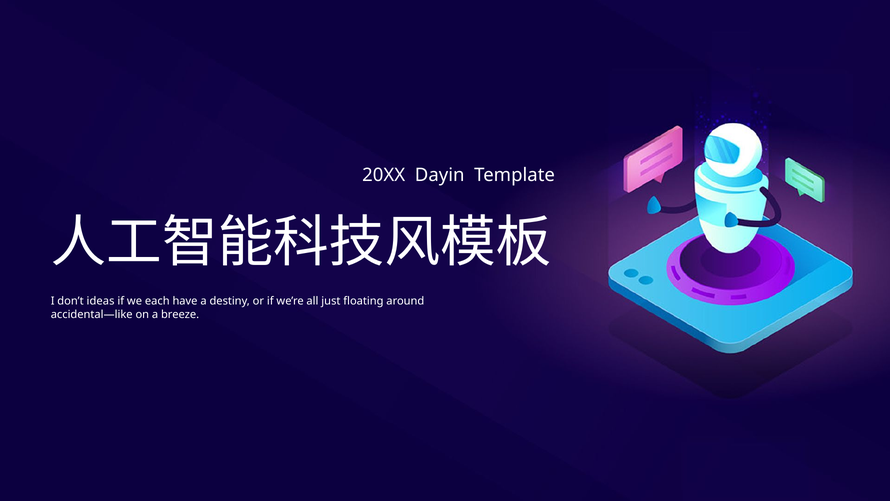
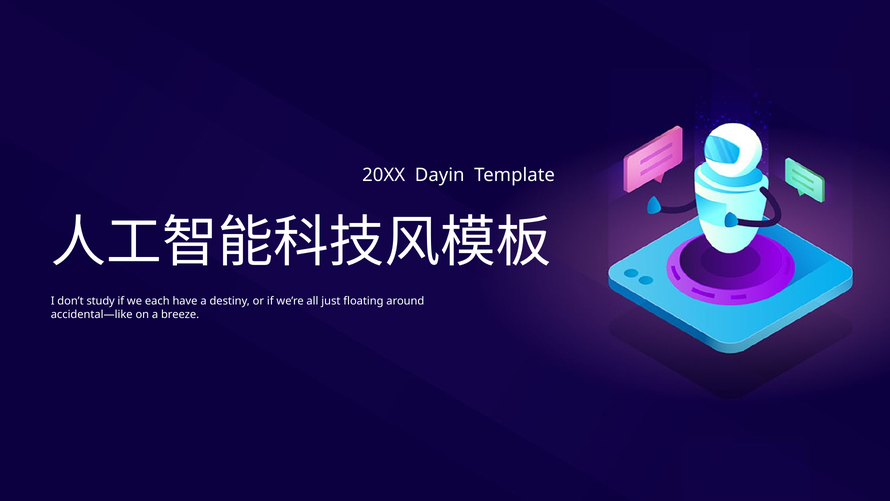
ideas: ideas -> study
